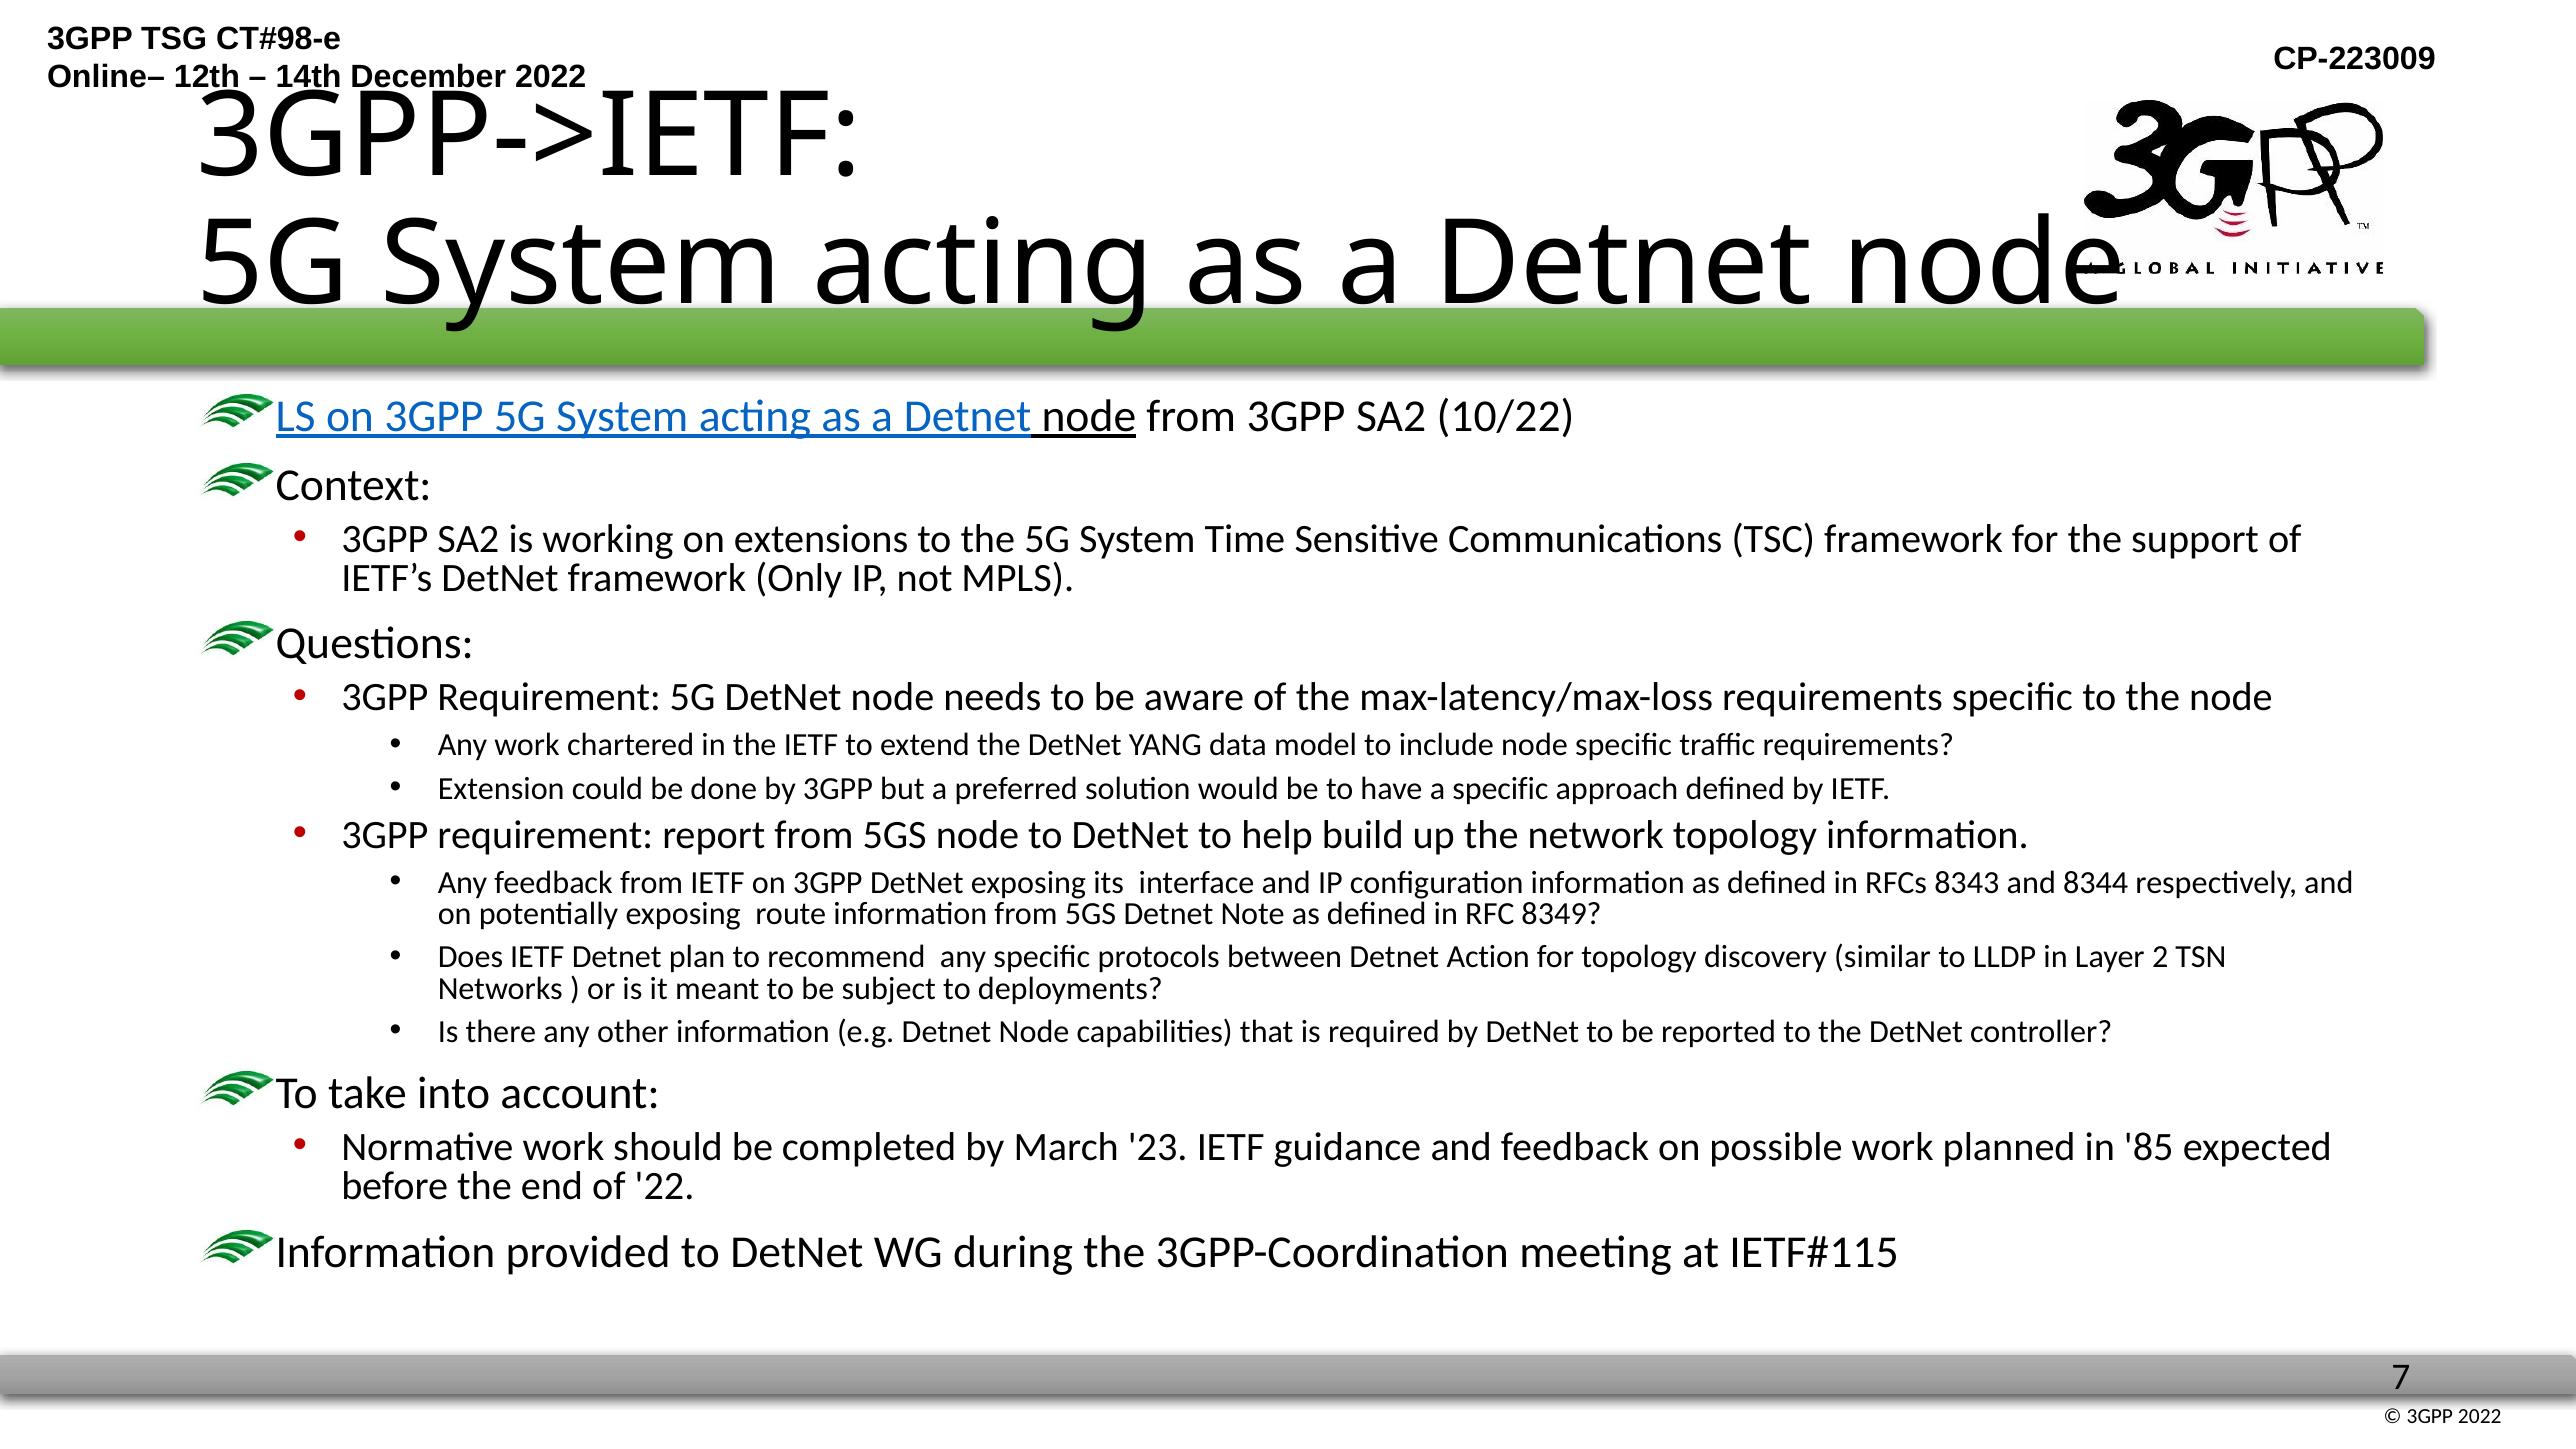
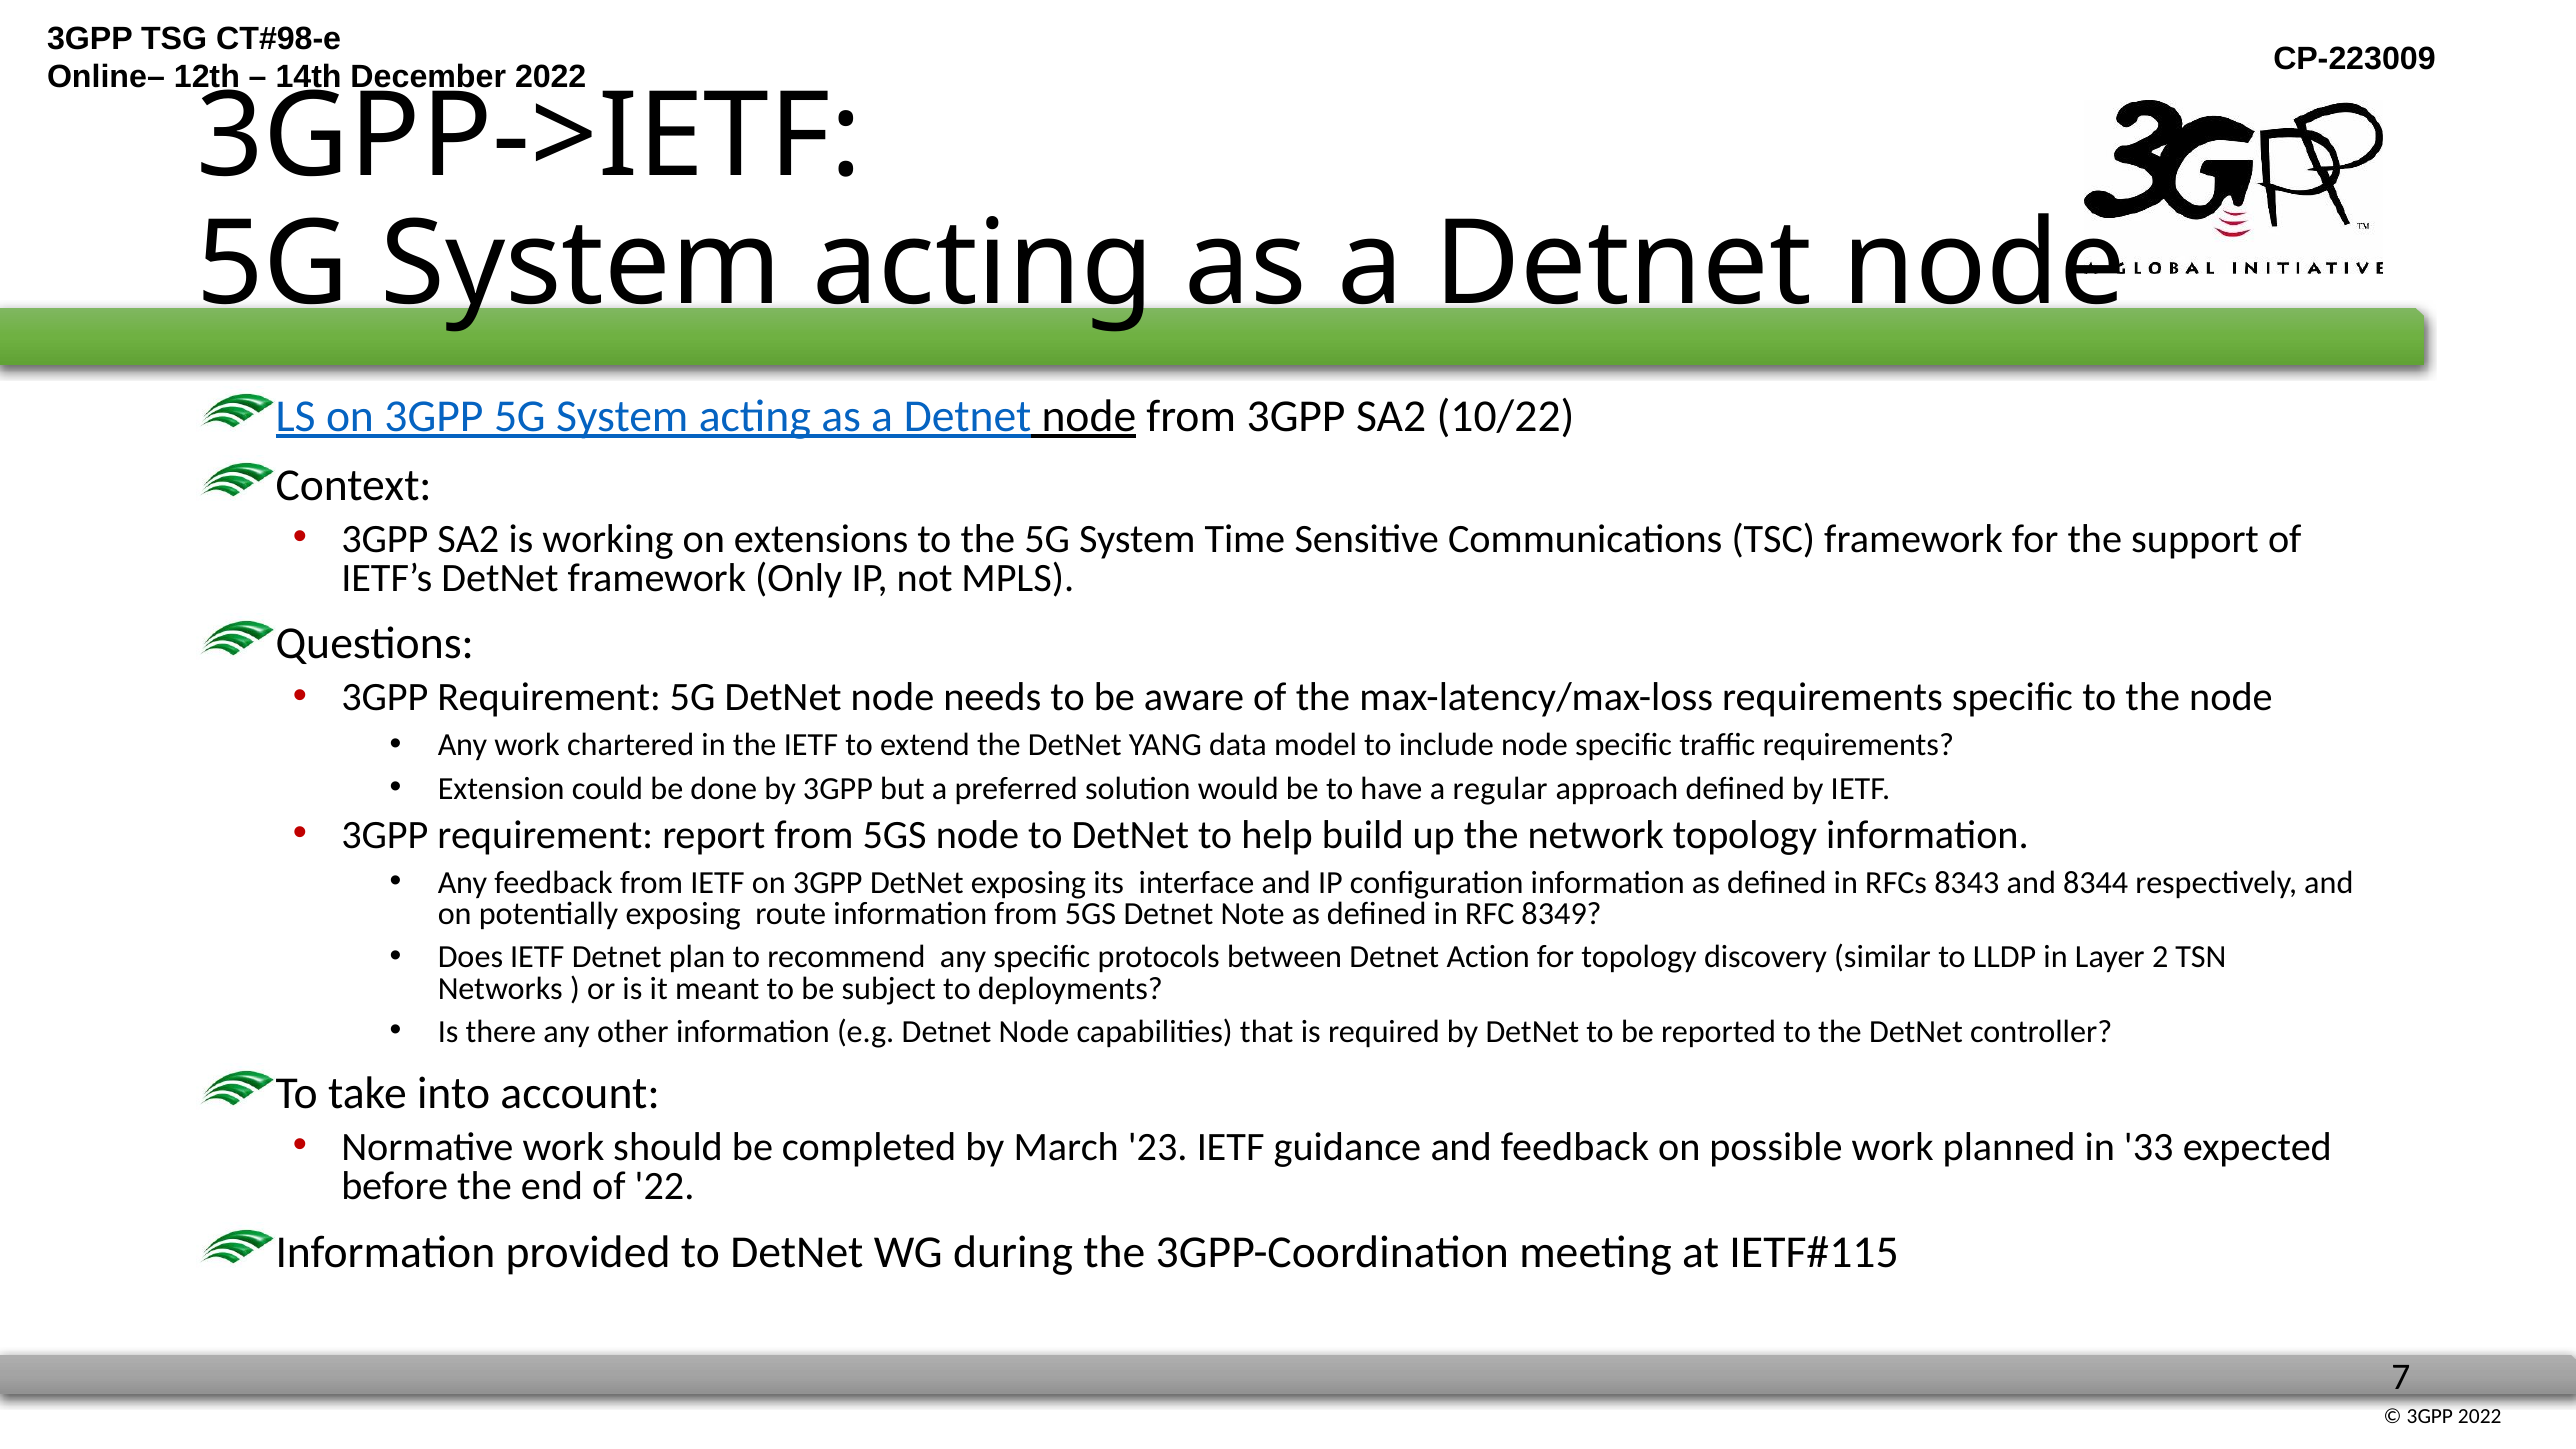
a specific: specific -> regular
85: 85 -> 33
